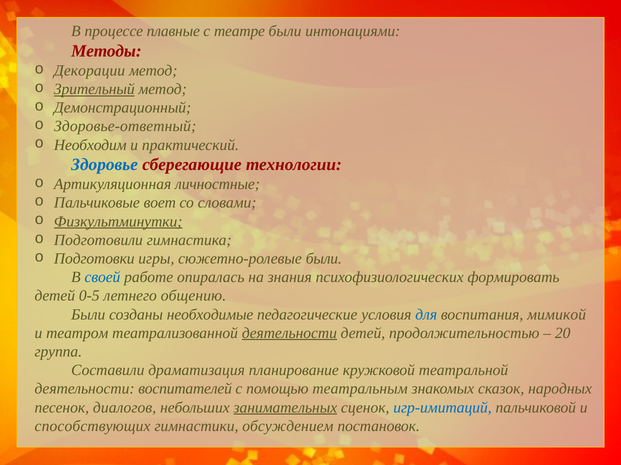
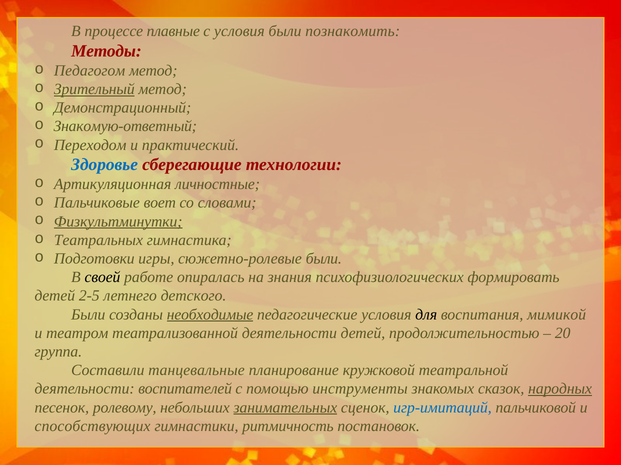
с театре: театре -> условия
интонациями: интонациями -> познакомить
Декорации: Декорации -> Педагогом
Здоровье-ответный: Здоровье-ответный -> Знакомую-ответный
Необходим: Необходим -> Переходом
Подготовили: Подготовили -> Театральных
своей colour: blue -> black
0-5: 0-5 -> 2-5
общению: общению -> детского
необходимые underline: none -> present
для colour: blue -> black
деятельности at (289, 334) underline: present -> none
драматизация: драматизация -> танцевальные
театральным: театральным -> инструменты
народных underline: none -> present
диалогов: диалогов -> ролевому
обсуждением: обсуждением -> ритмичность
